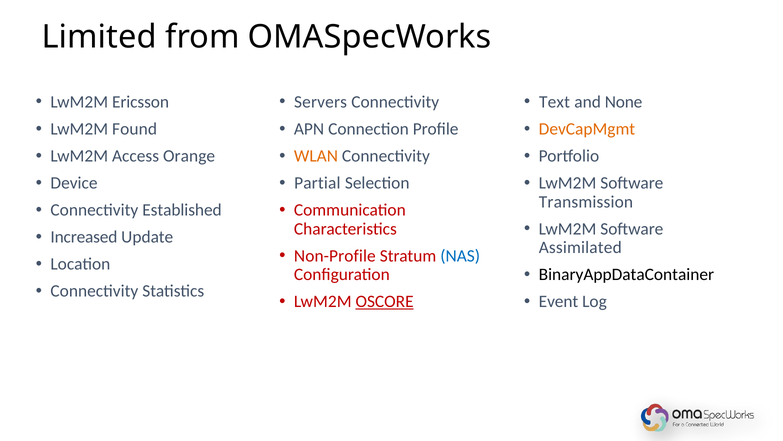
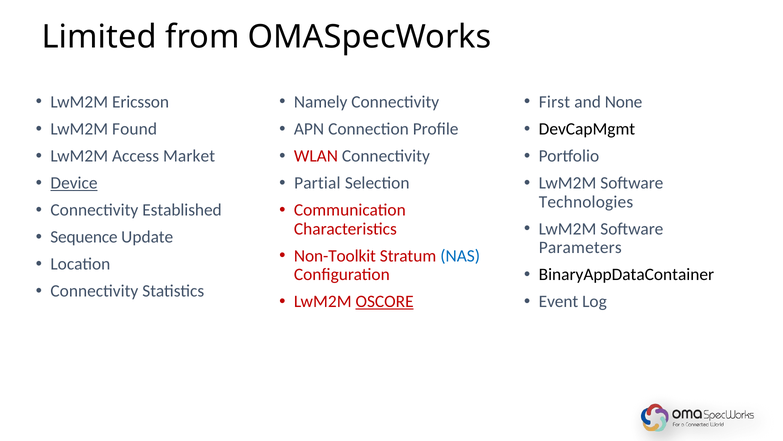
Servers: Servers -> Namely
Text: Text -> First
DevCapMgmt colour: orange -> black
Orange: Orange -> Market
WLAN colour: orange -> red
Device underline: none -> present
Transmission: Transmission -> Technologies
Increased: Increased -> Sequence
Assimilated: Assimilated -> Parameters
Non-Profile: Non-Profile -> Non-Toolkit
